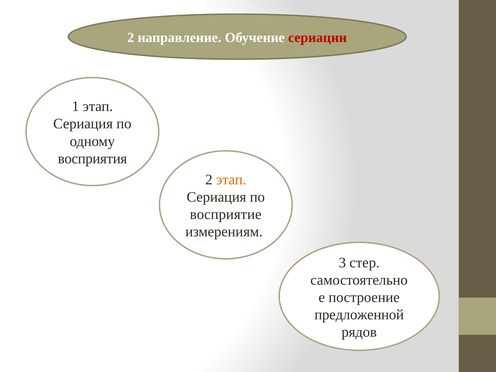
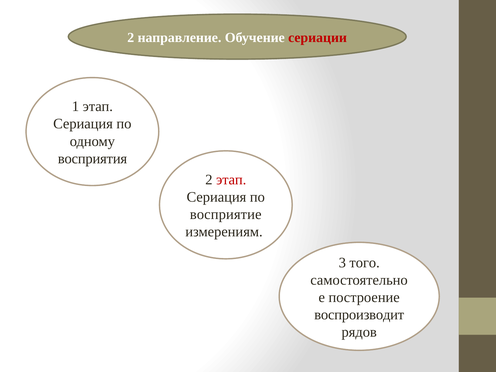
этап at (231, 180) colour: orange -> red
стер: стер -> того
предложенной: предложенной -> воспроизводит
